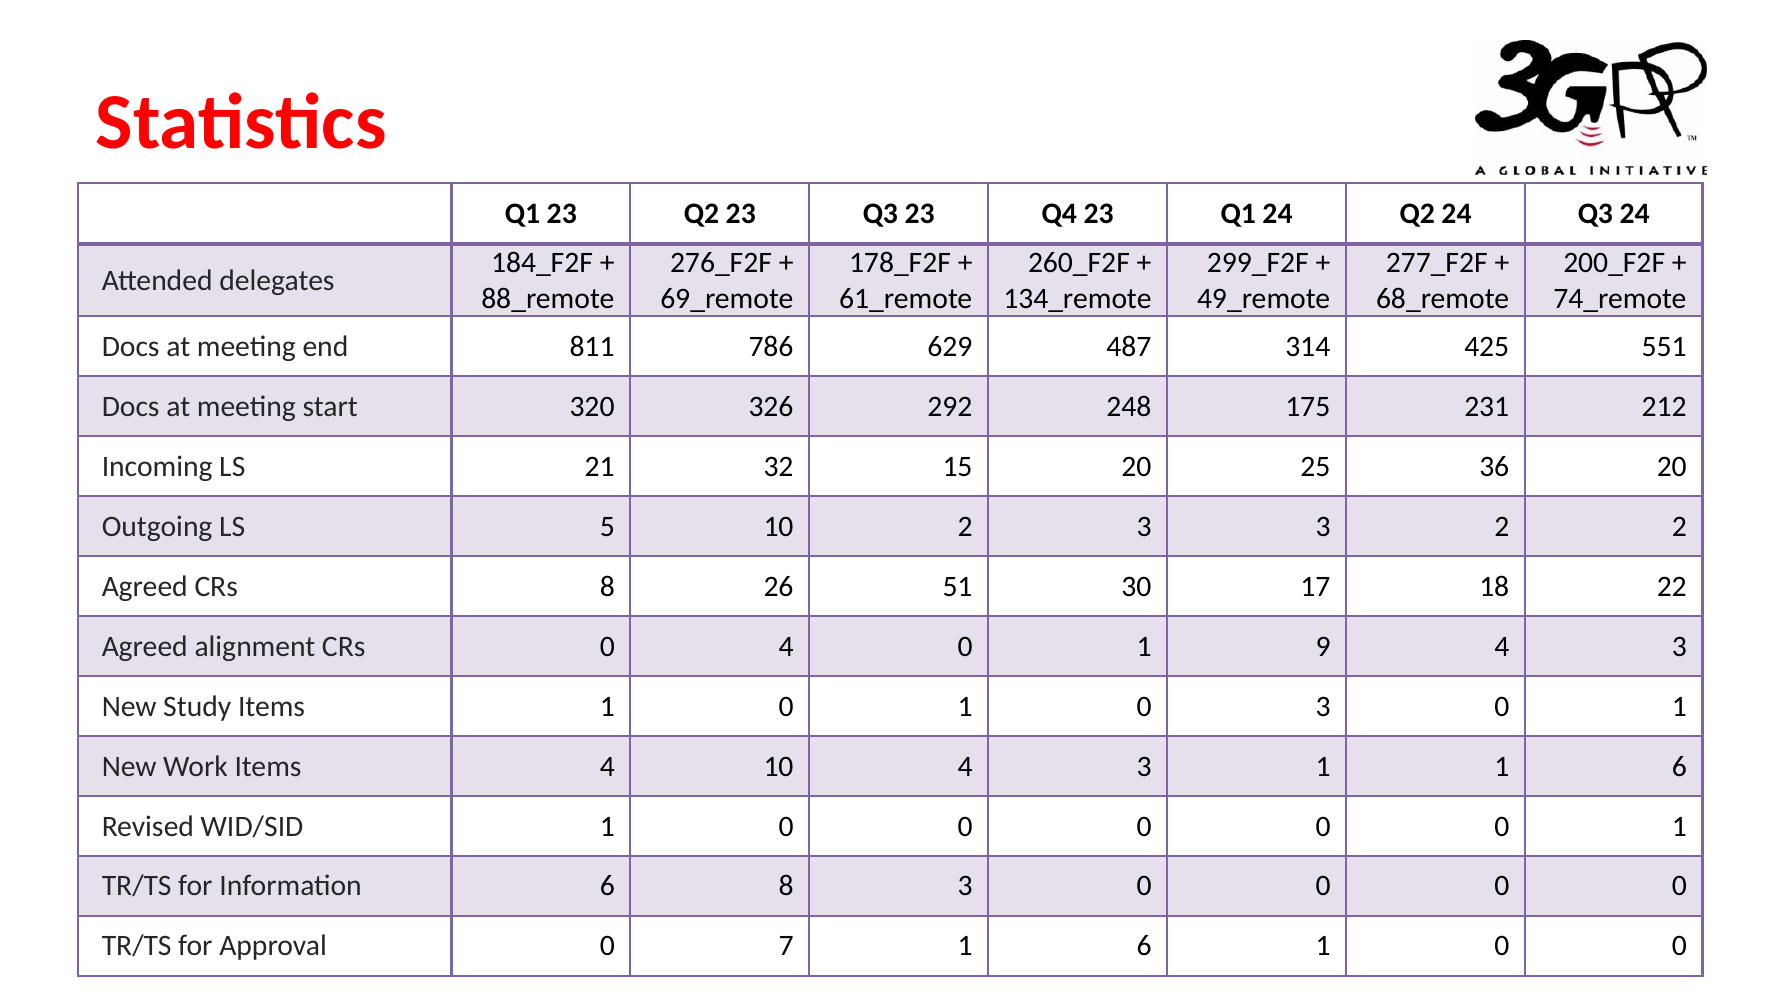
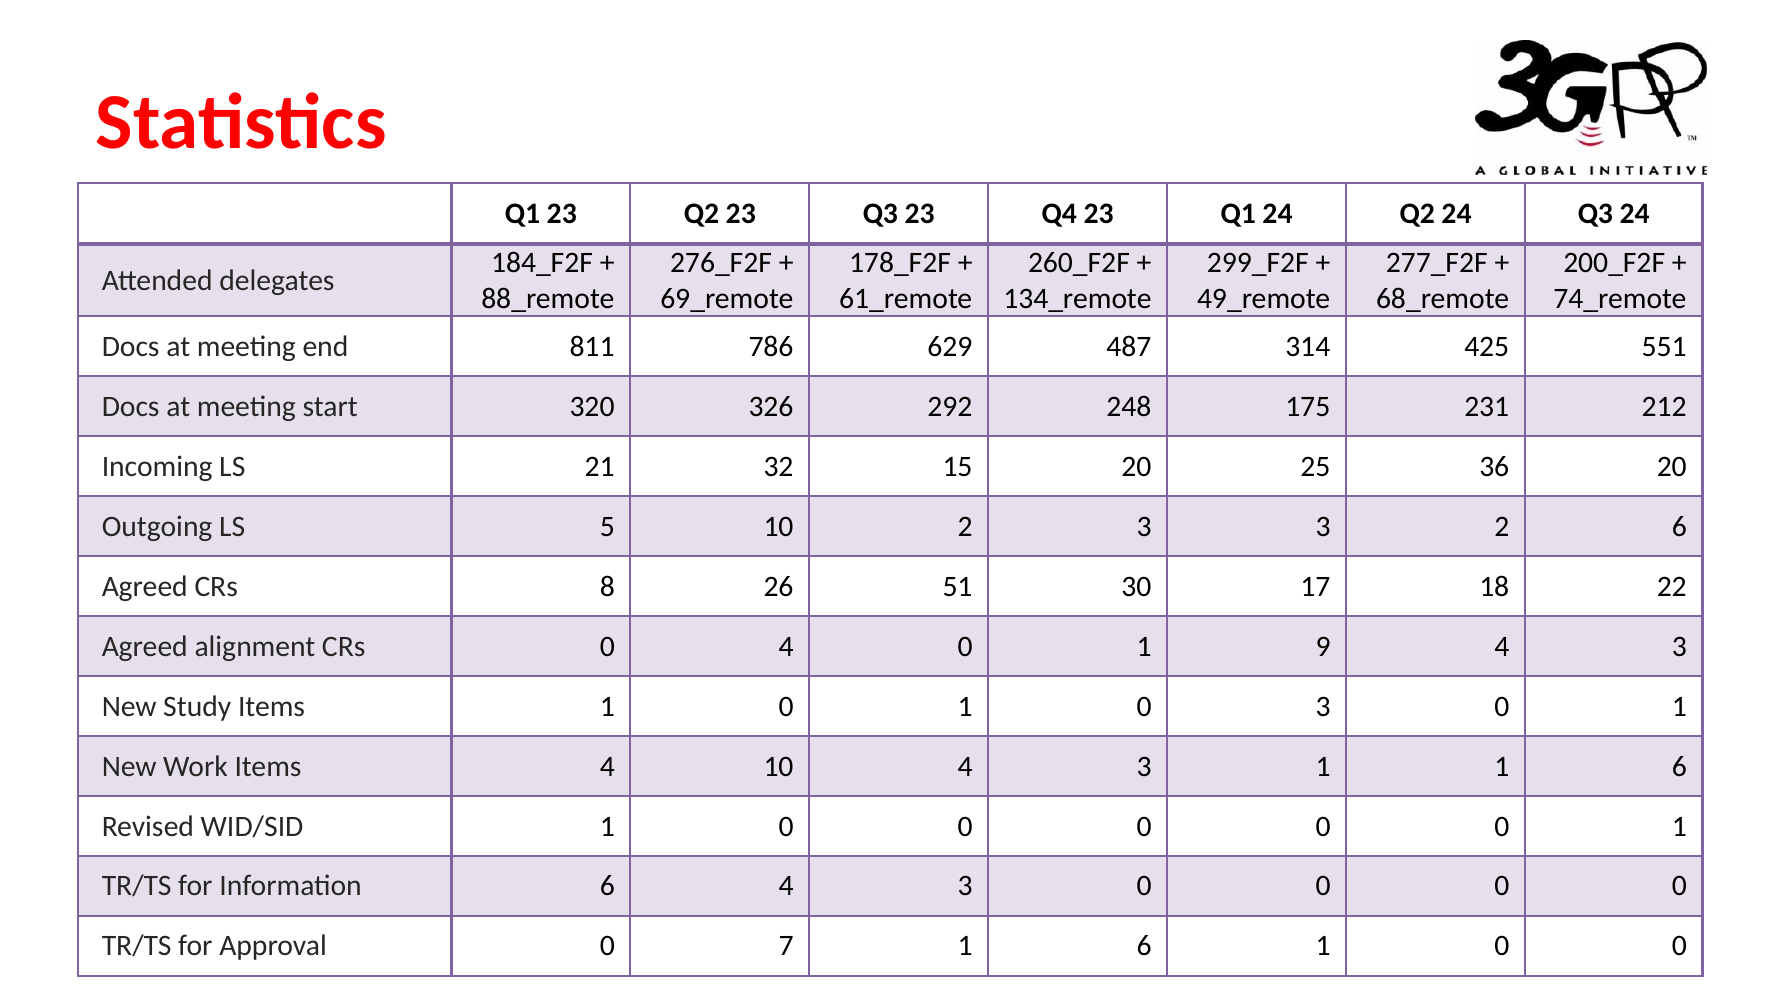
2 2: 2 -> 6
6 8: 8 -> 4
